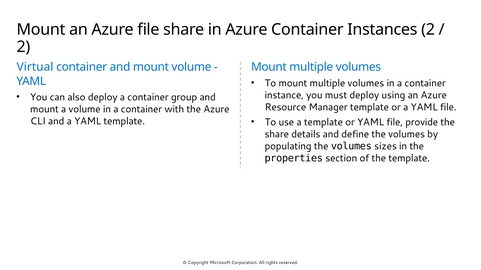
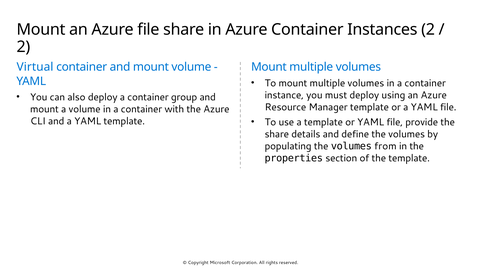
sizes: sizes -> from
